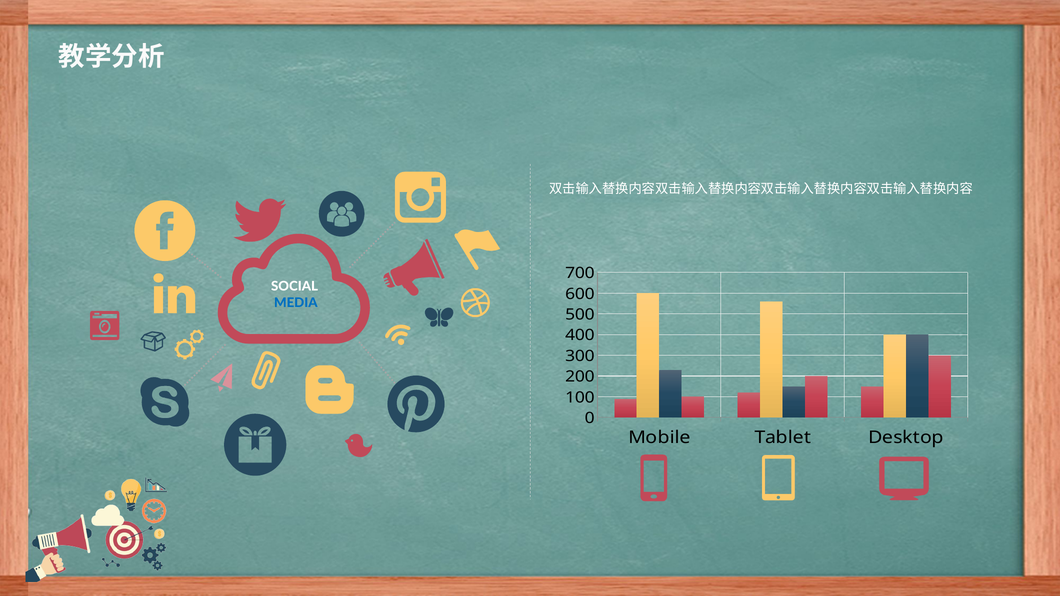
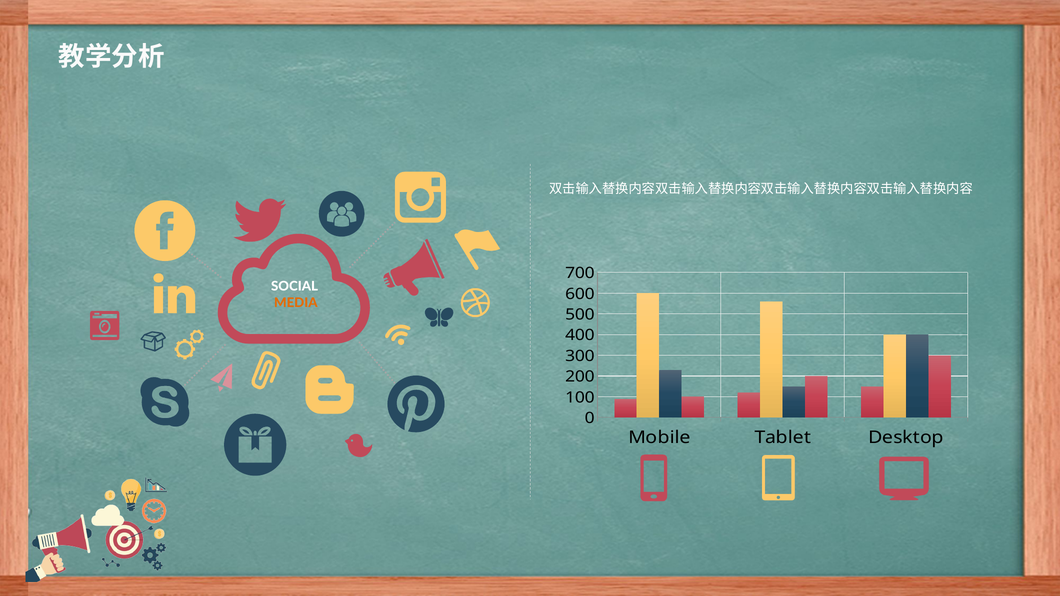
MEDIA colour: blue -> orange
